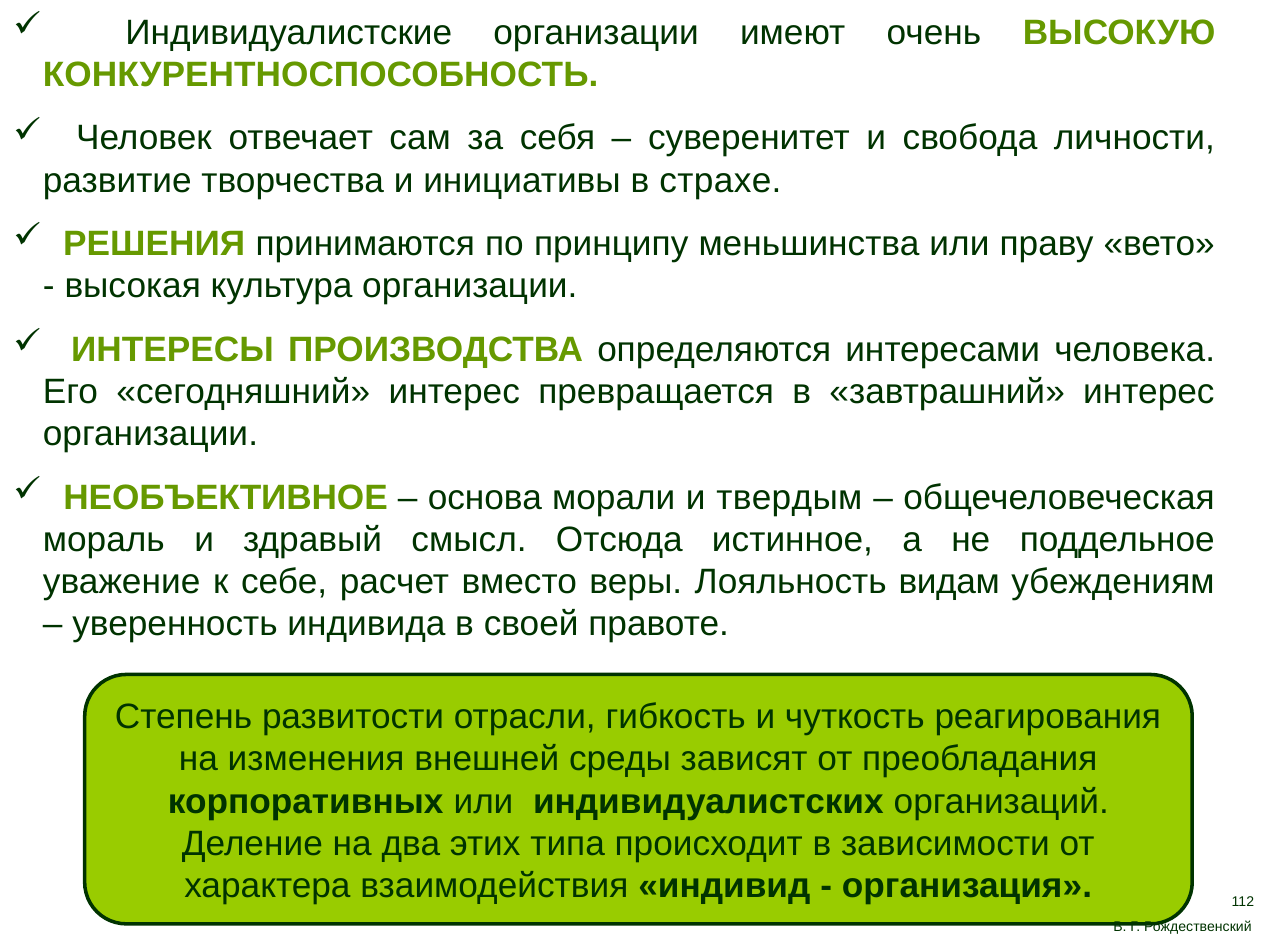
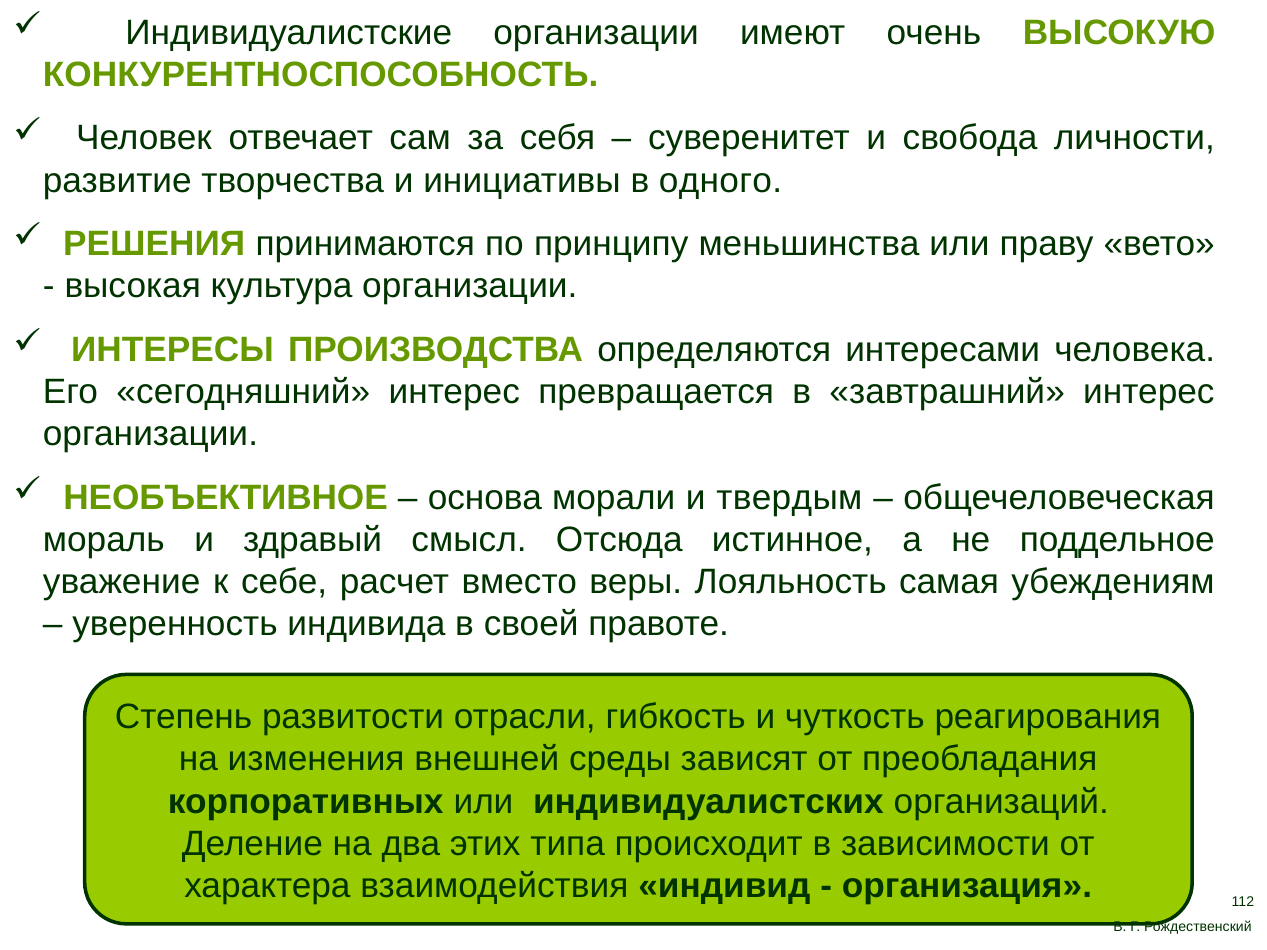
страхе: страхе -> одного
видам: видам -> самая
